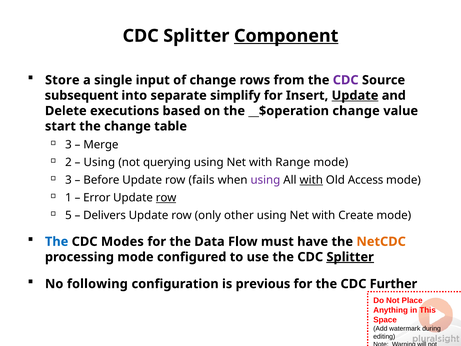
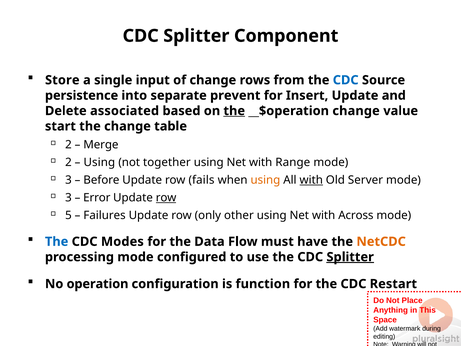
Component underline: present -> none
CDC at (346, 80) colour: purple -> blue
subsequent: subsequent -> persistence
simplify: simplify -> prevent
Update at (355, 95) underline: present -> none
executions: executions -> associated
the at (234, 111) underline: none -> present
3 at (68, 145): 3 -> 2
querying: querying -> together
using at (265, 180) colour: purple -> orange
Access: Access -> Server
1 at (68, 198): 1 -> 3
Delivers: Delivers -> Failures
Create: Create -> Across
following: following -> operation
previous: previous -> function
Further: Further -> Restart
